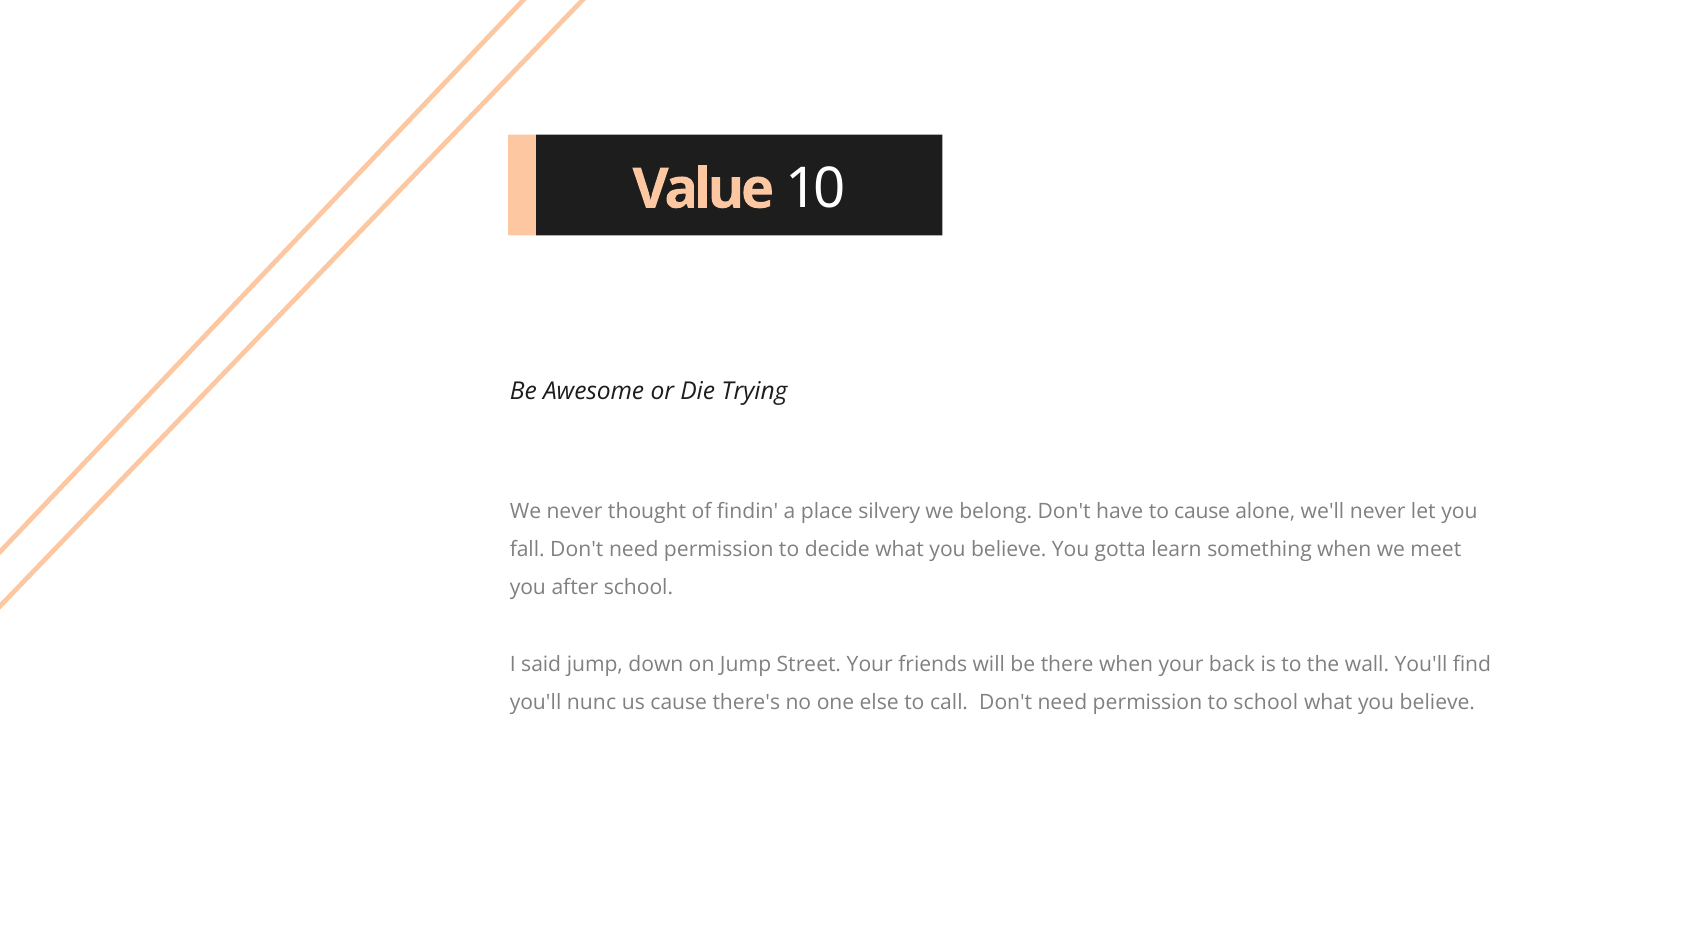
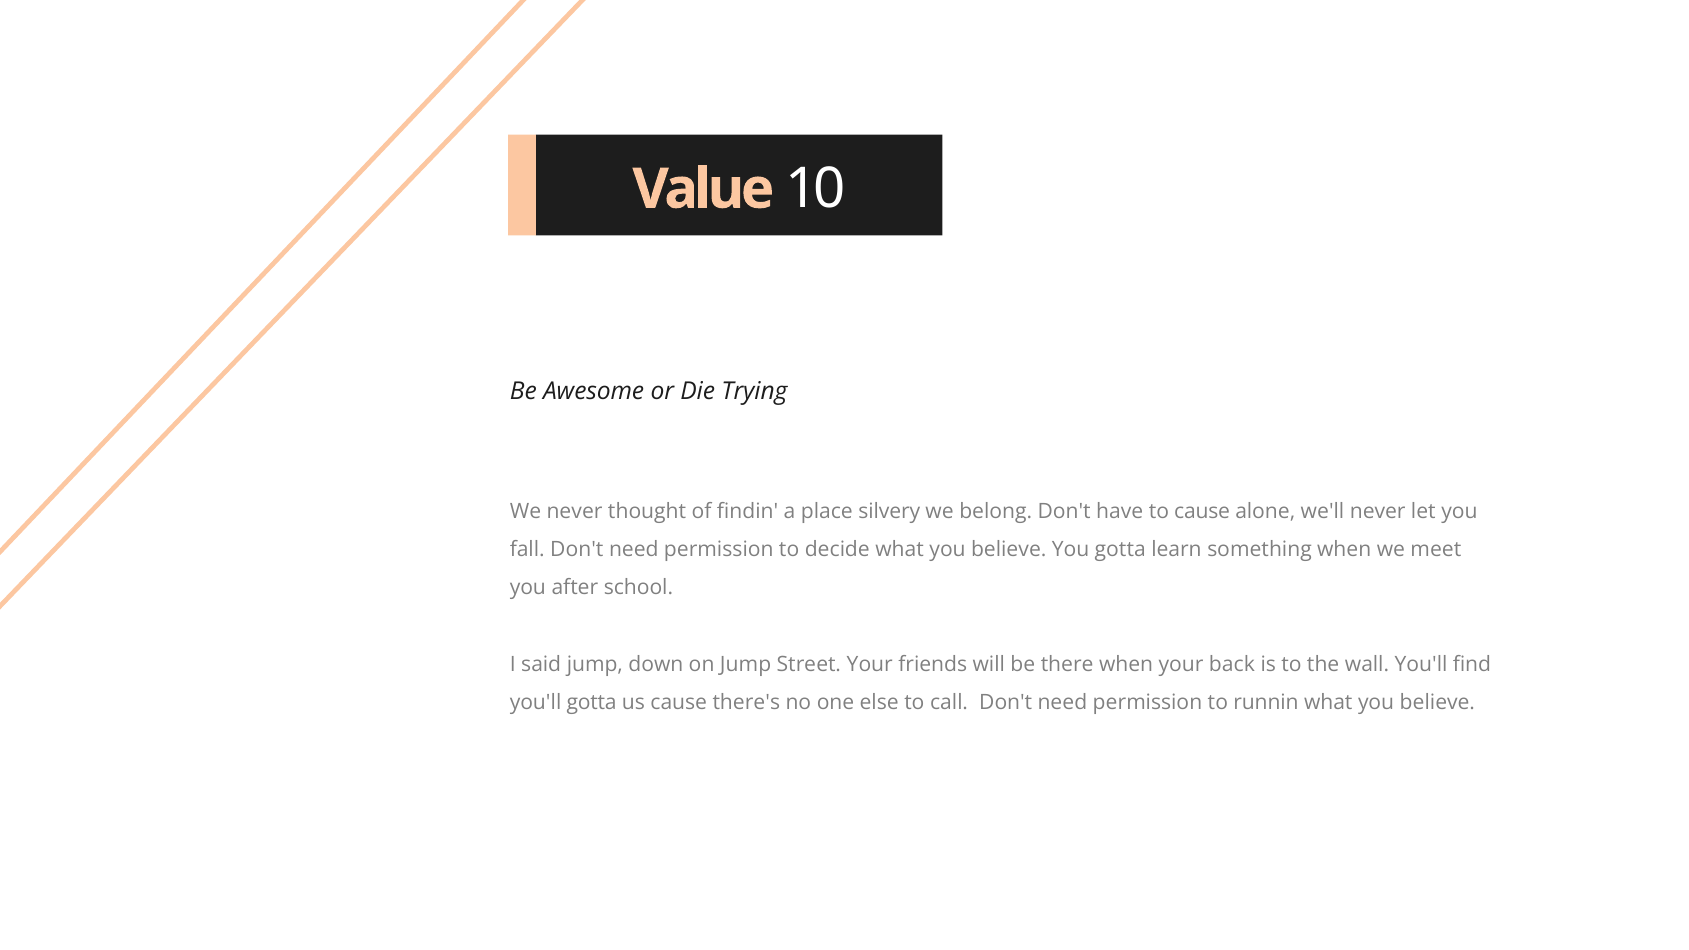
you'll nunc: nunc -> gotta
to school: school -> runnin
